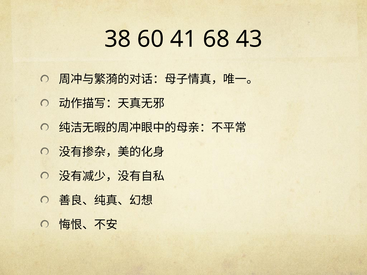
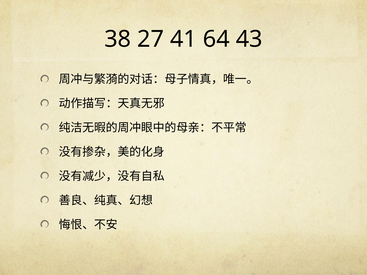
60: 60 -> 27
68: 68 -> 64
